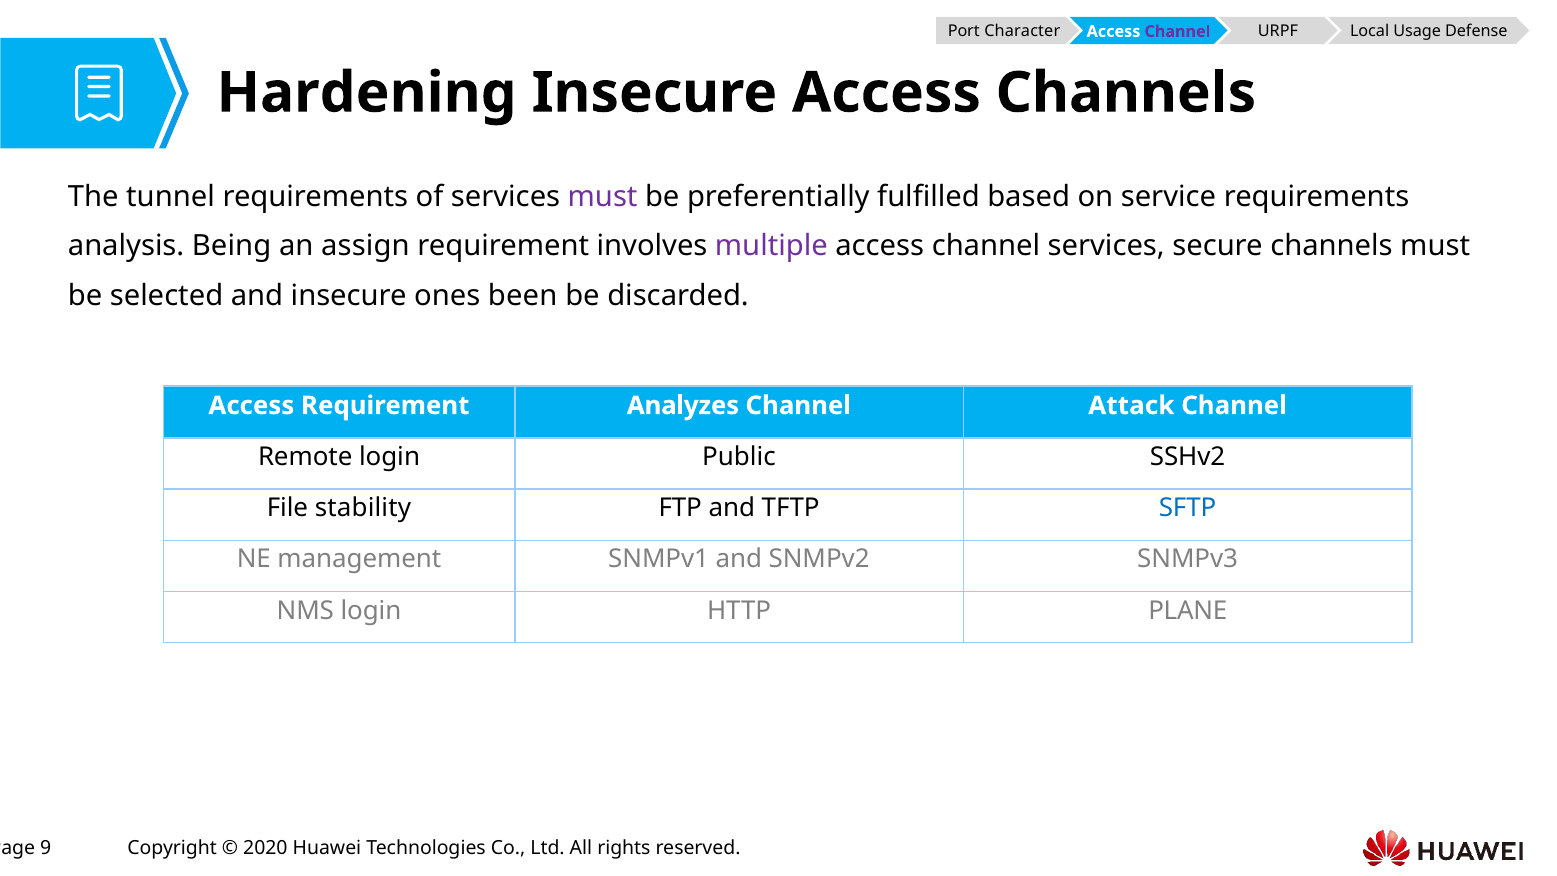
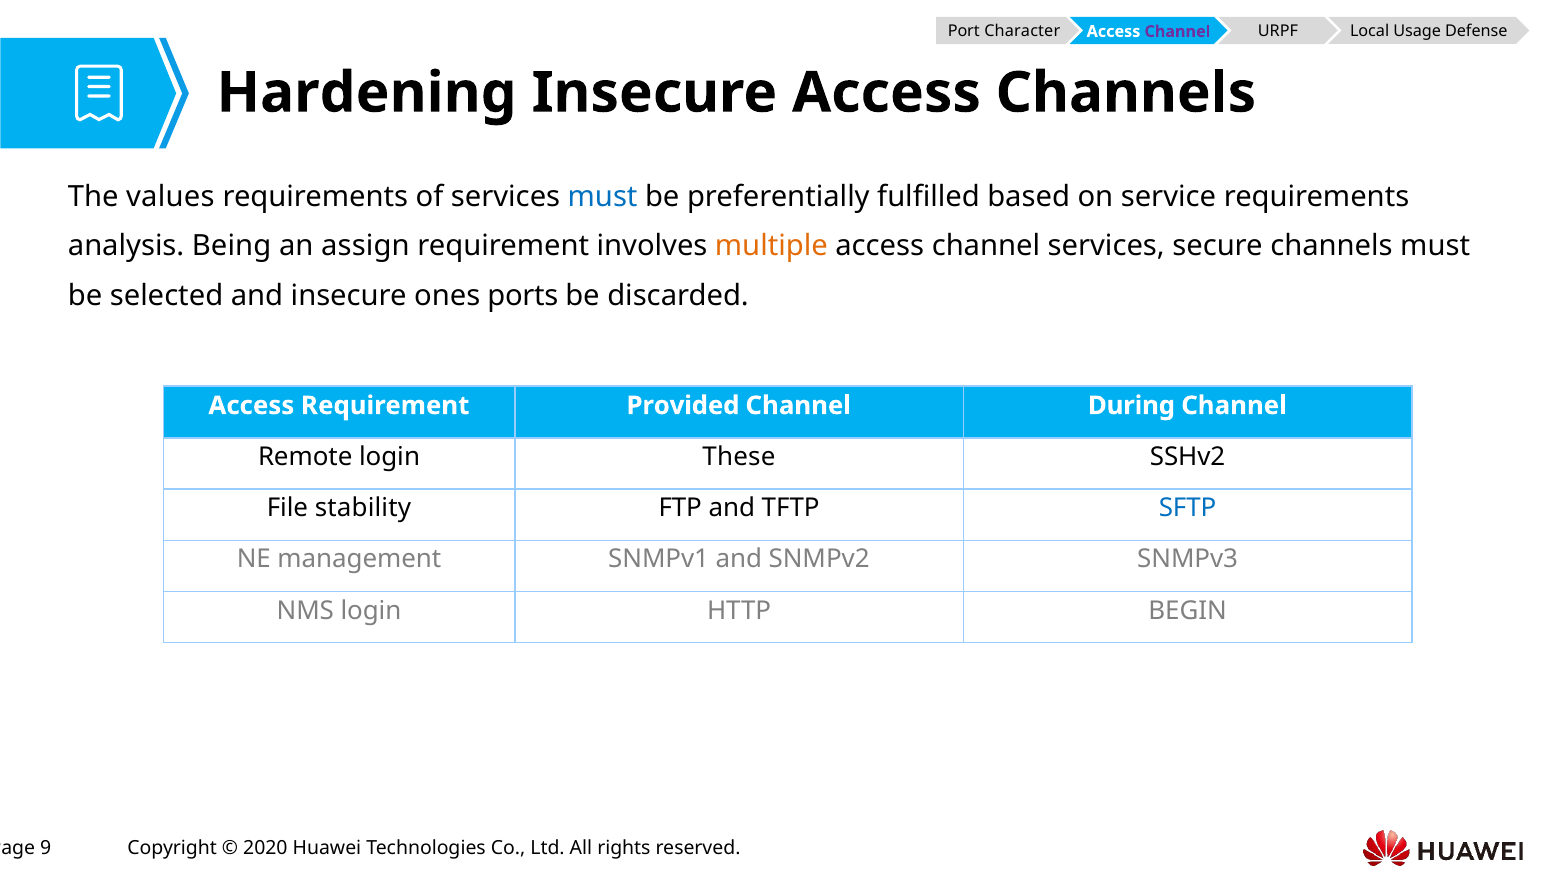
tunnel: tunnel -> values
must at (603, 197) colour: purple -> blue
multiple colour: purple -> orange
been: been -> ports
Analyzes: Analyzes -> Provided
Attack: Attack -> During
Public: Public -> These
PLANE: PLANE -> BEGIN
